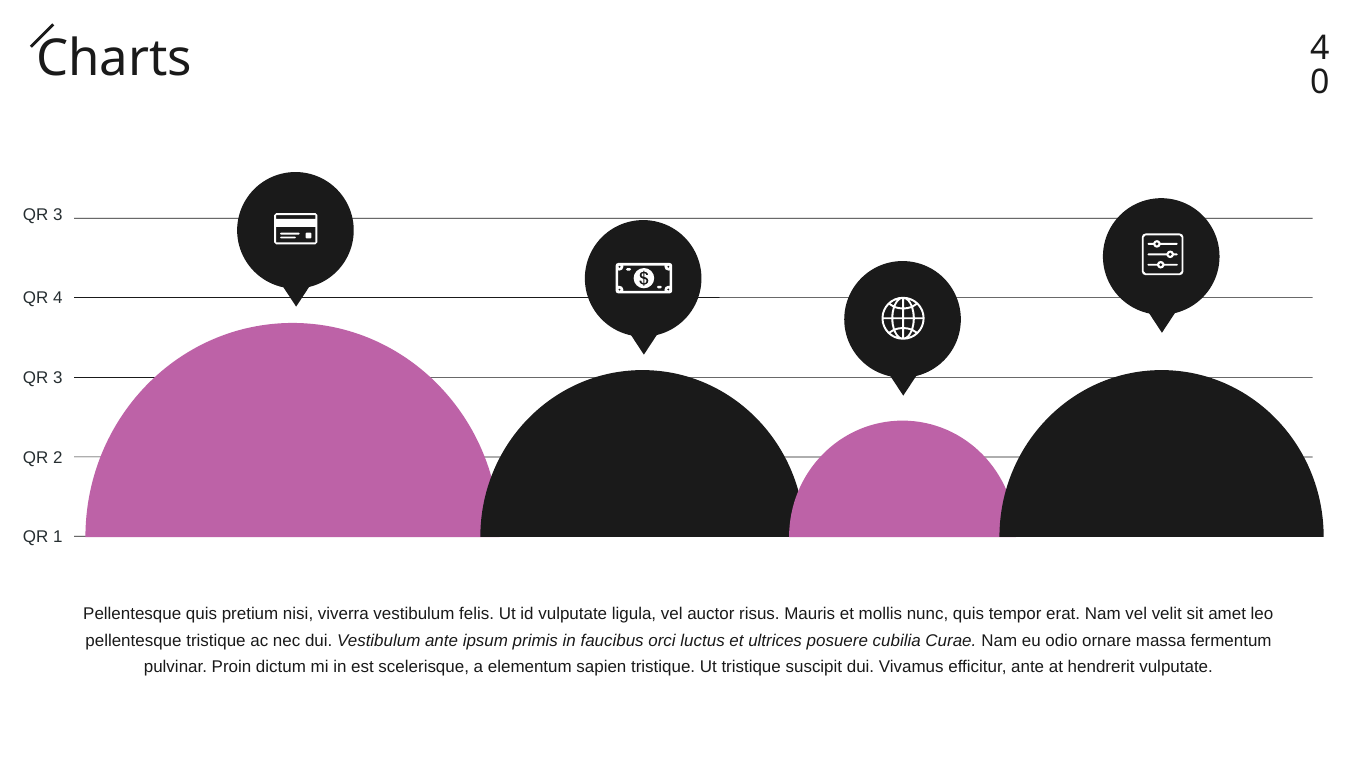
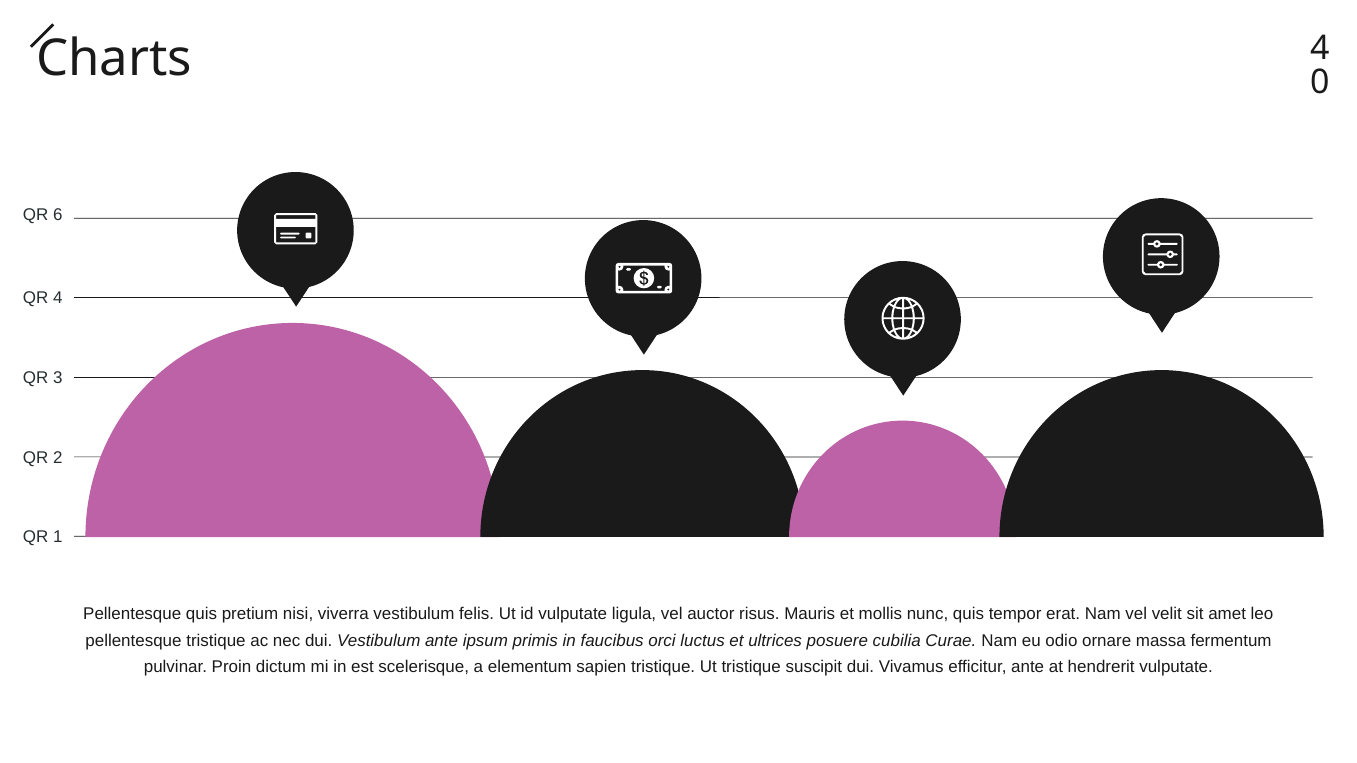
3 at (58, 215): 3 -> 6
